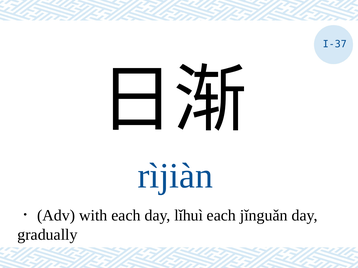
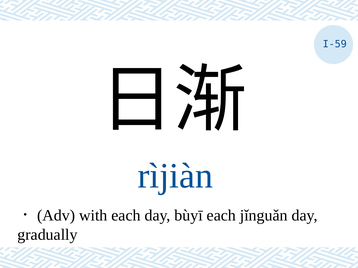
I-37: I-37 -> I-59
lǐhuì: lǐhuì -> bùyī
